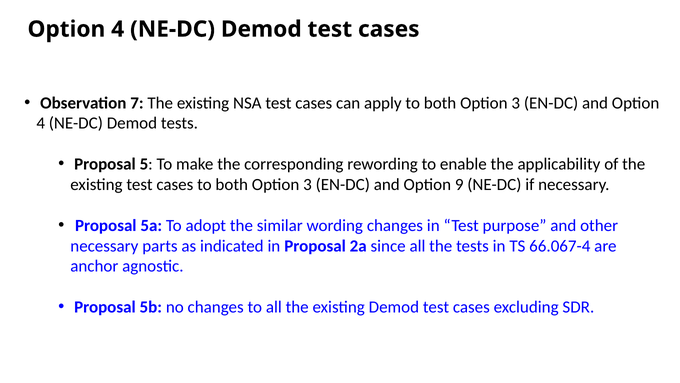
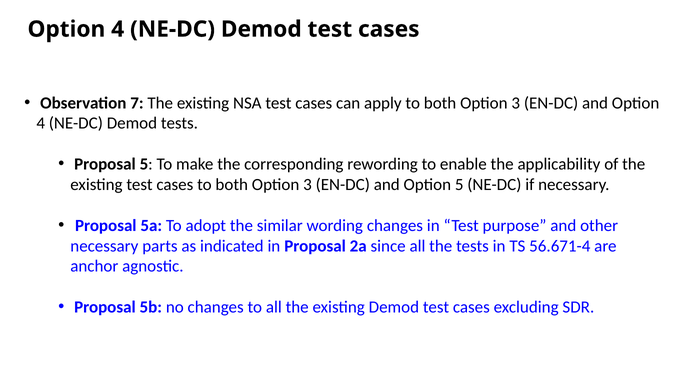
Option 9: 9 -> 5
66.067-4: 66.067-4 -> 56.671-4
